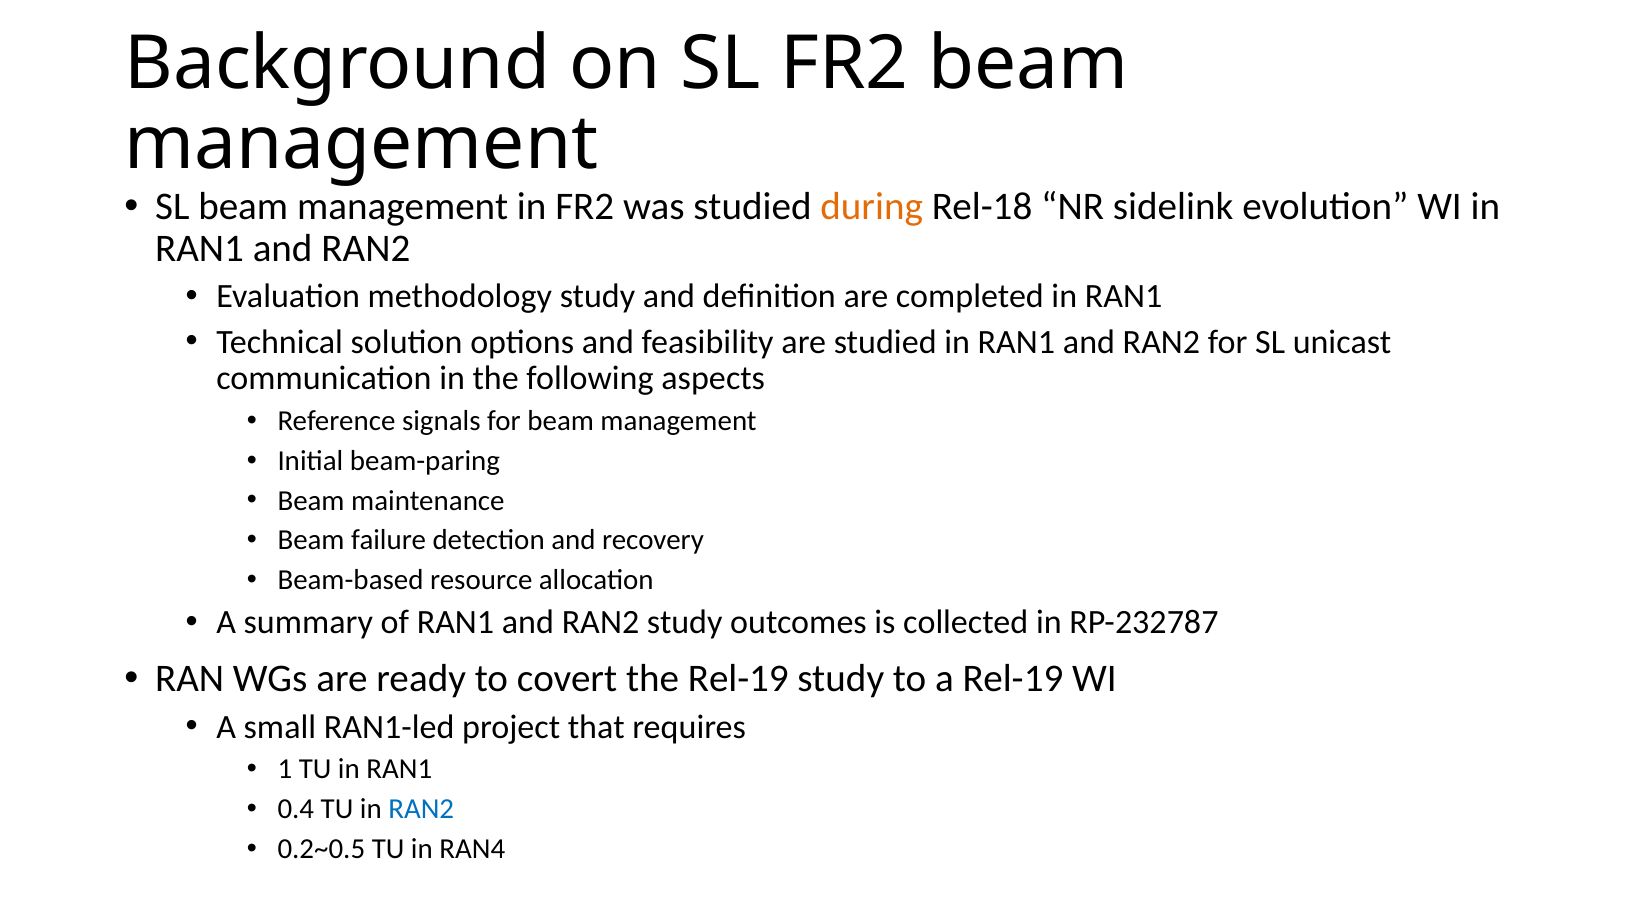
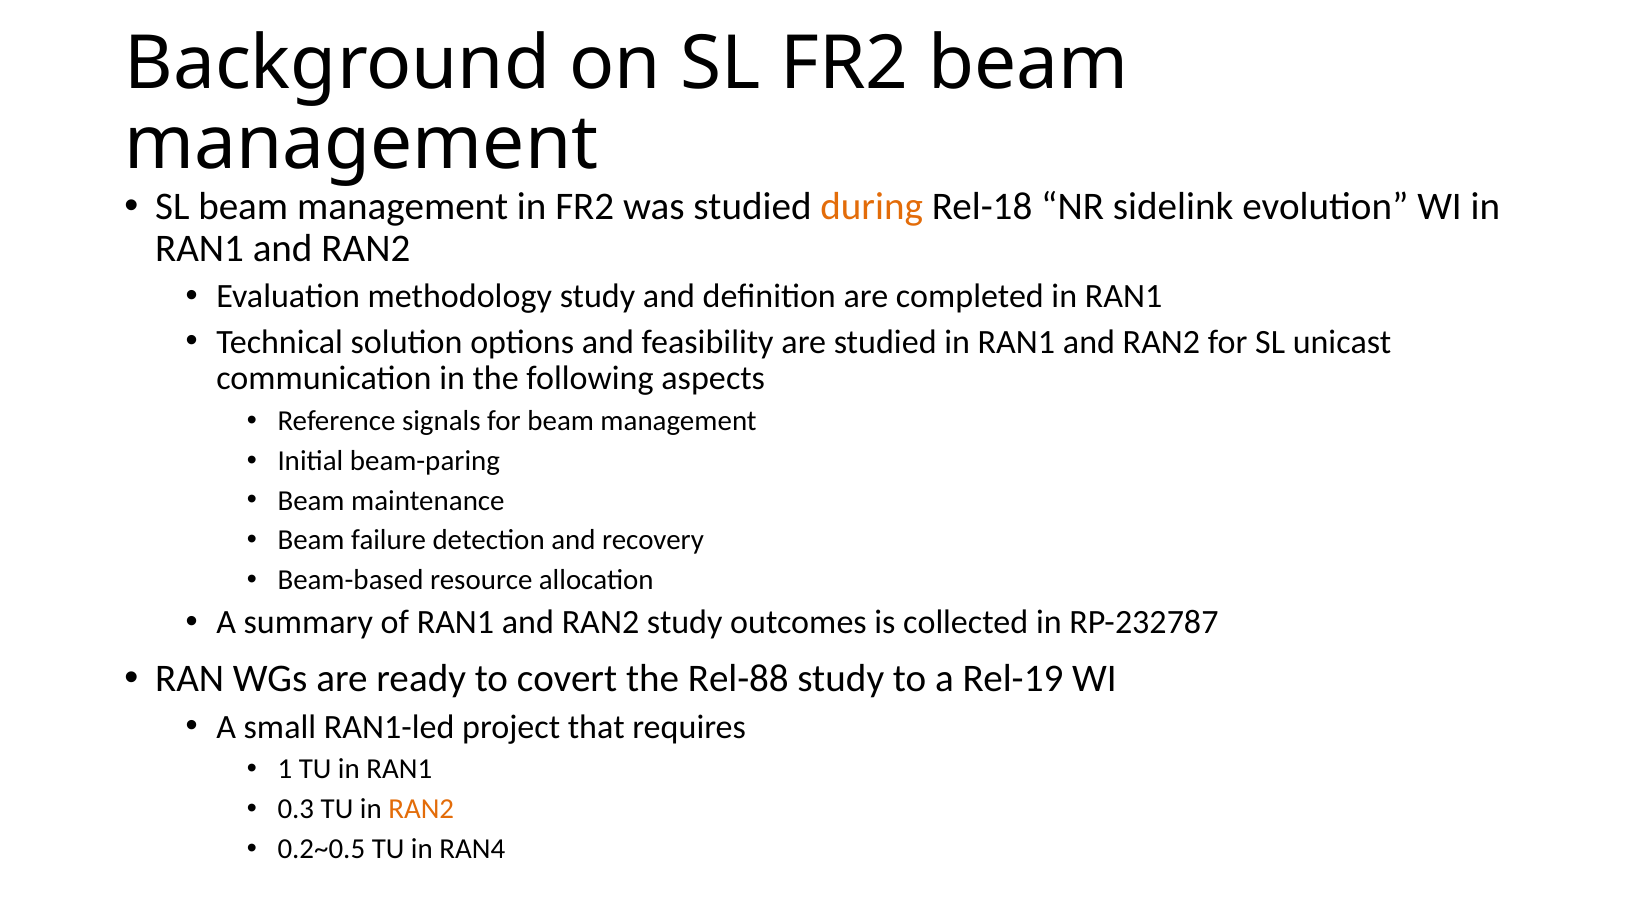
the Rel-19: Rel-19 -> Rel-88
0.4: 0.4 -> 0.3
RAN2 at (421, 809) colour: blue -> orange
